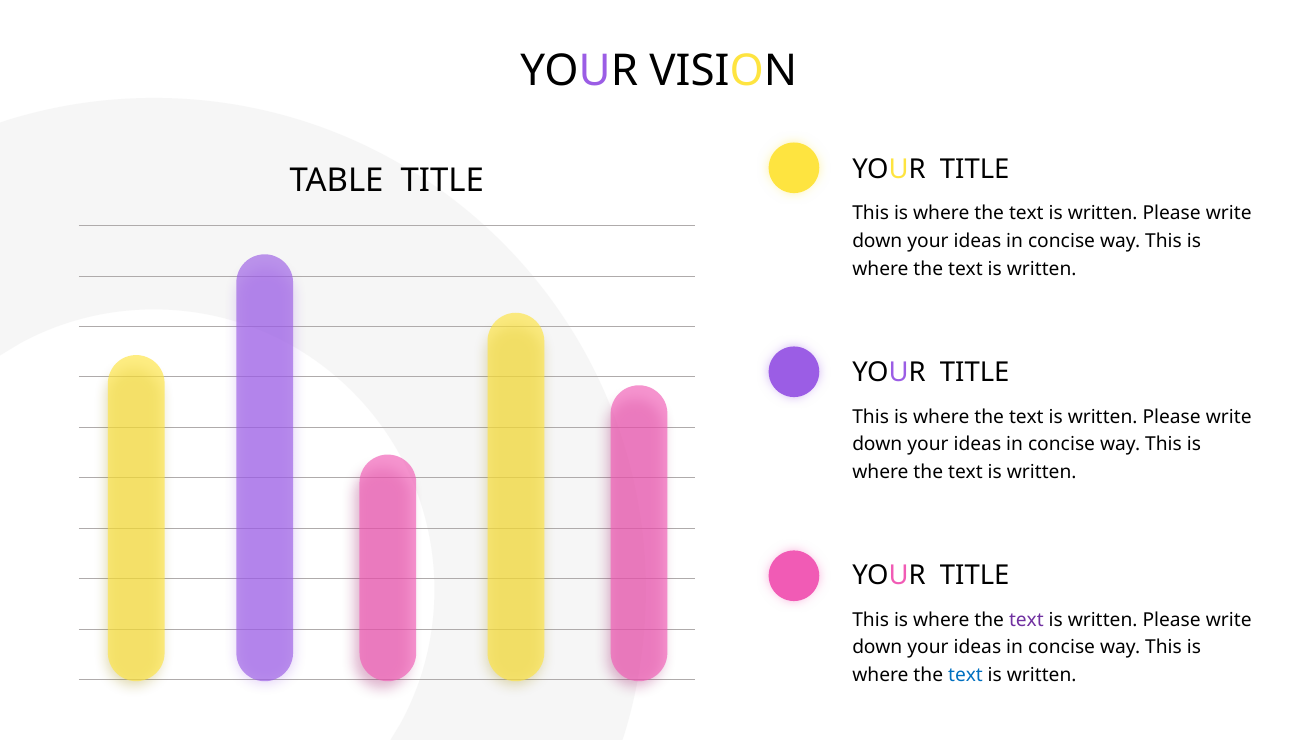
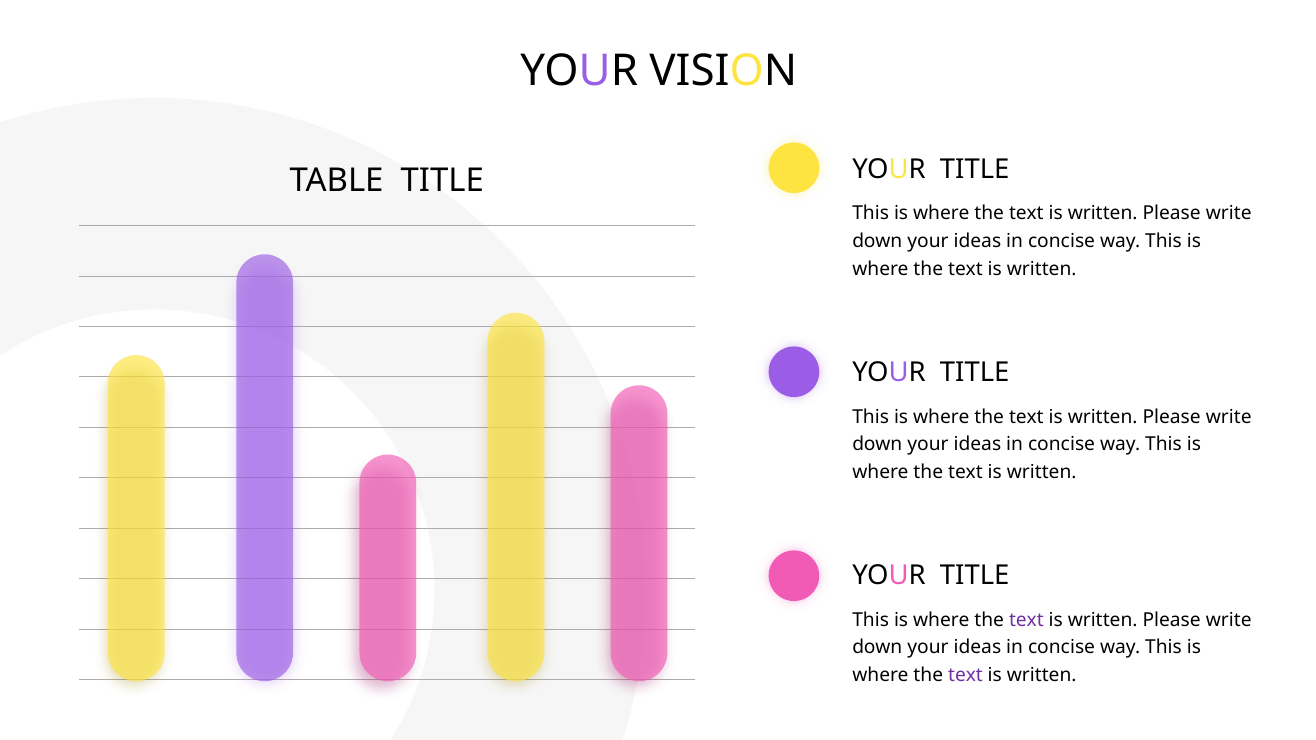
text at (965, 675) colour: blue -> purple
